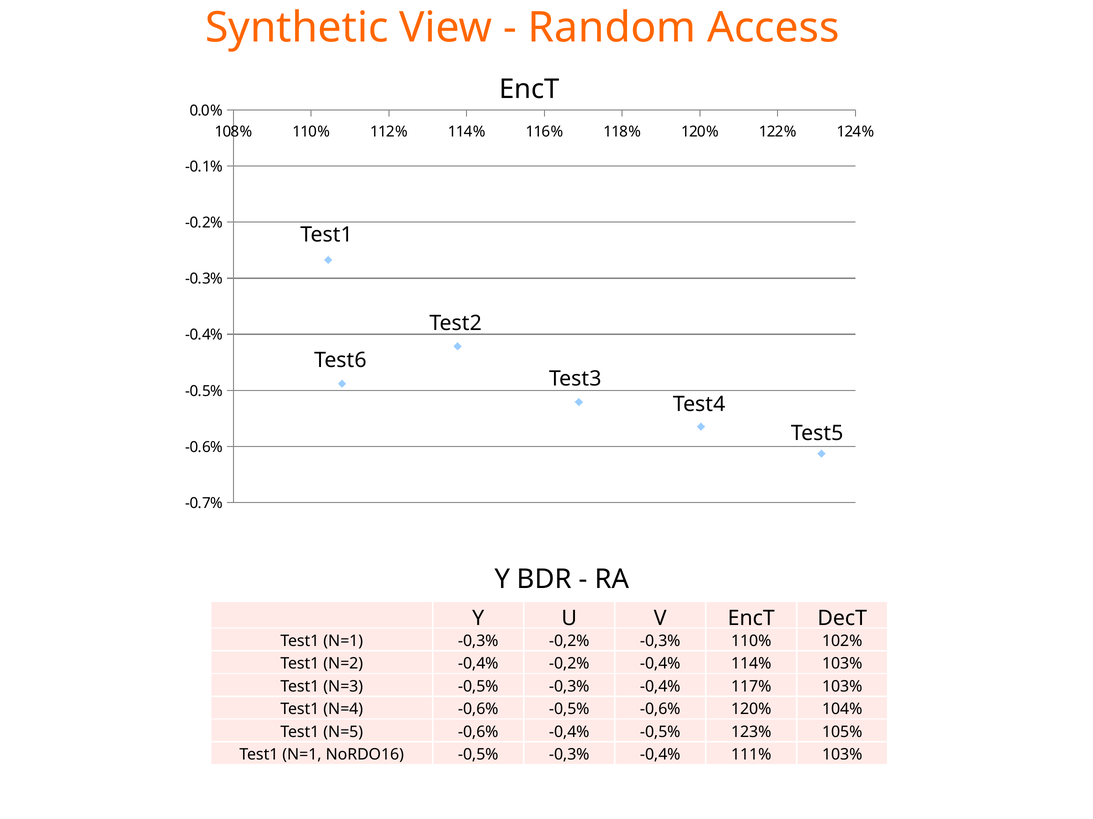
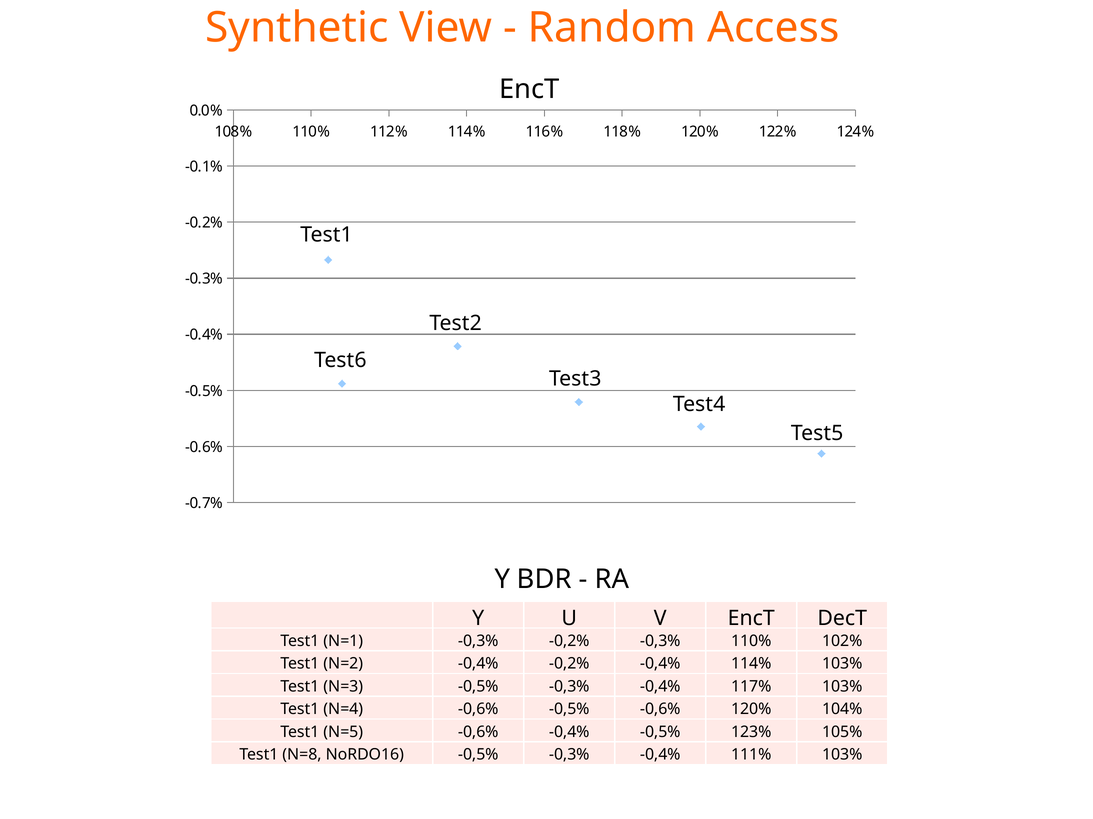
N=1 at (302, 755): N=1 -> N=8
